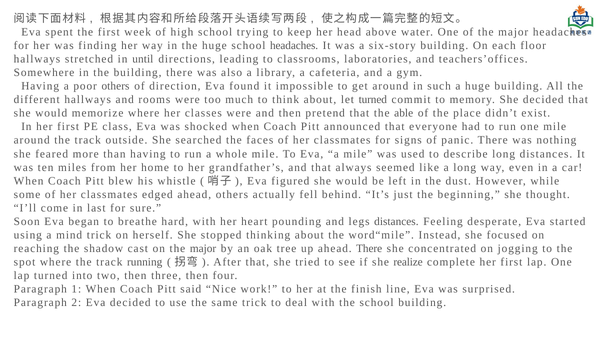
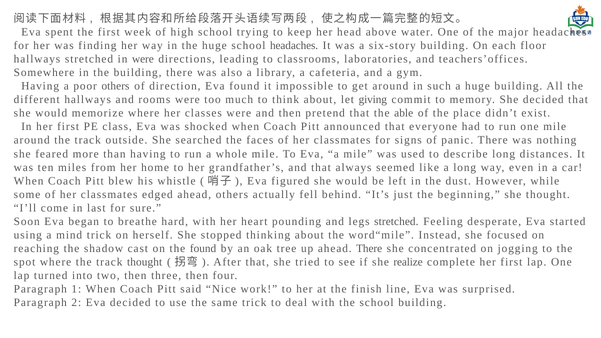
in until: until -> were
let turned: turned -> giving
legs distances: distances -> stretched
on the major: major -> found
track running: running -> thought
